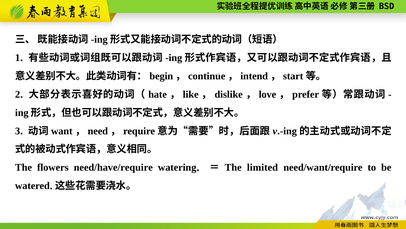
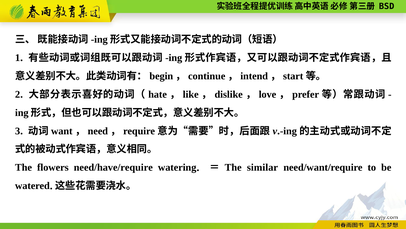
limited: limited -> similar
